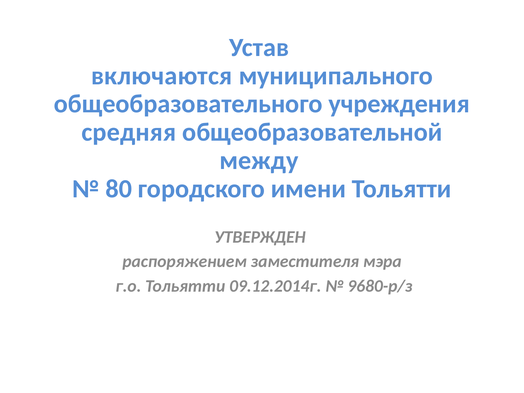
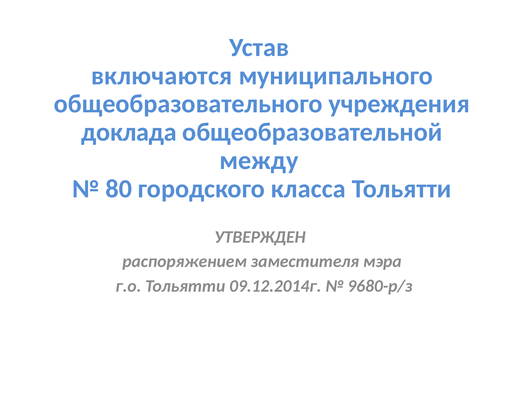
средняя: средняя -> доклада
имени: имени -> класса
